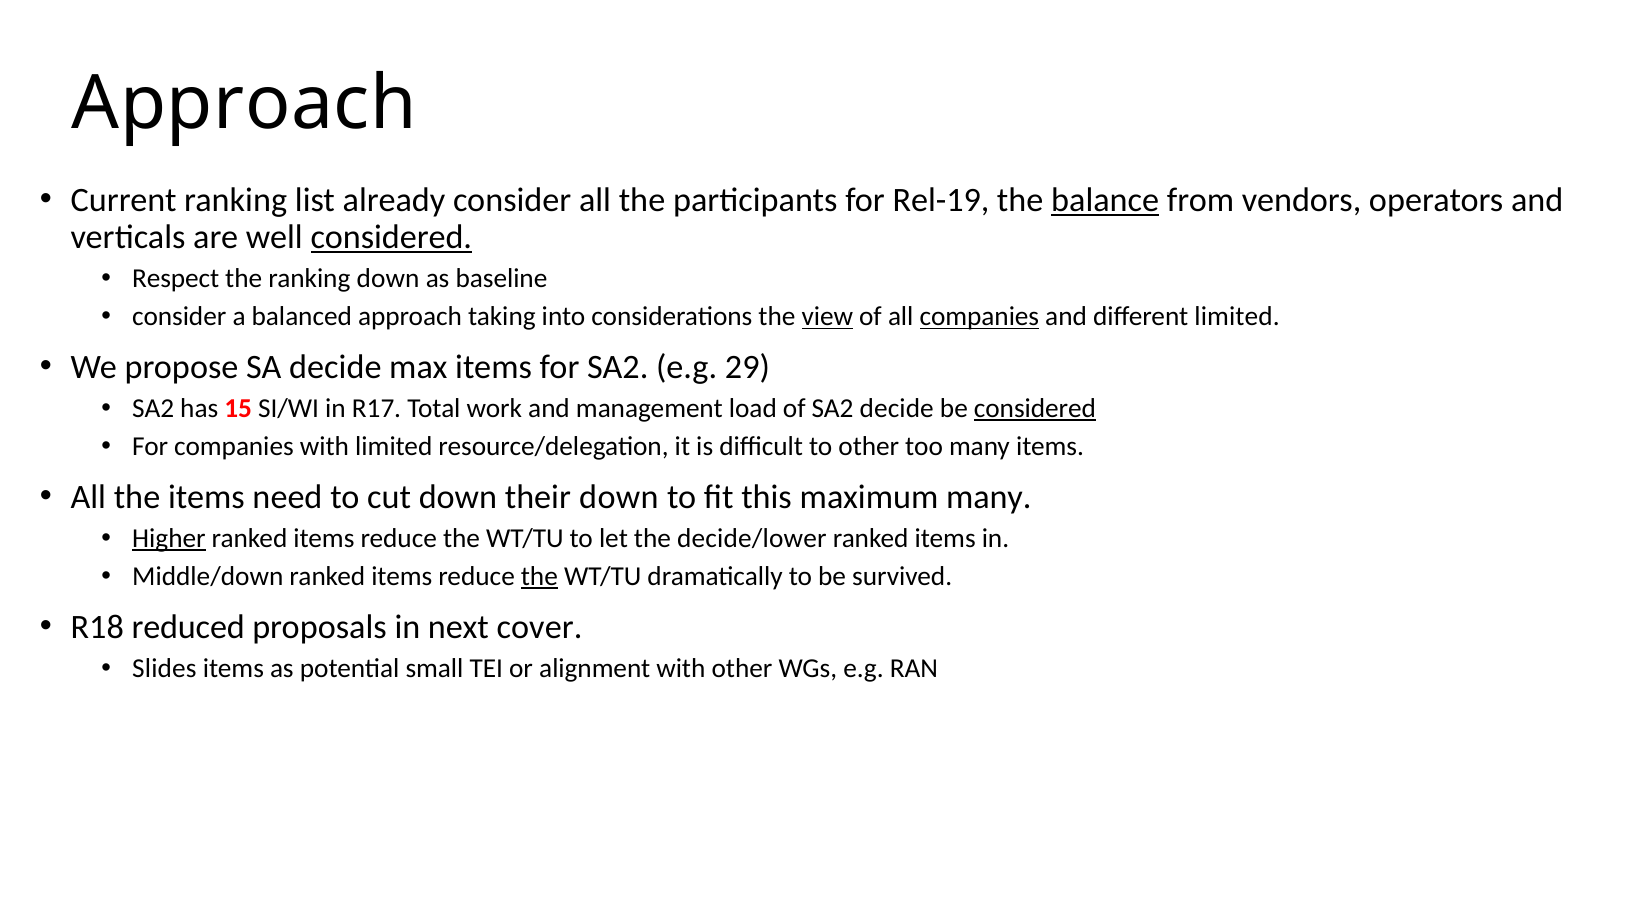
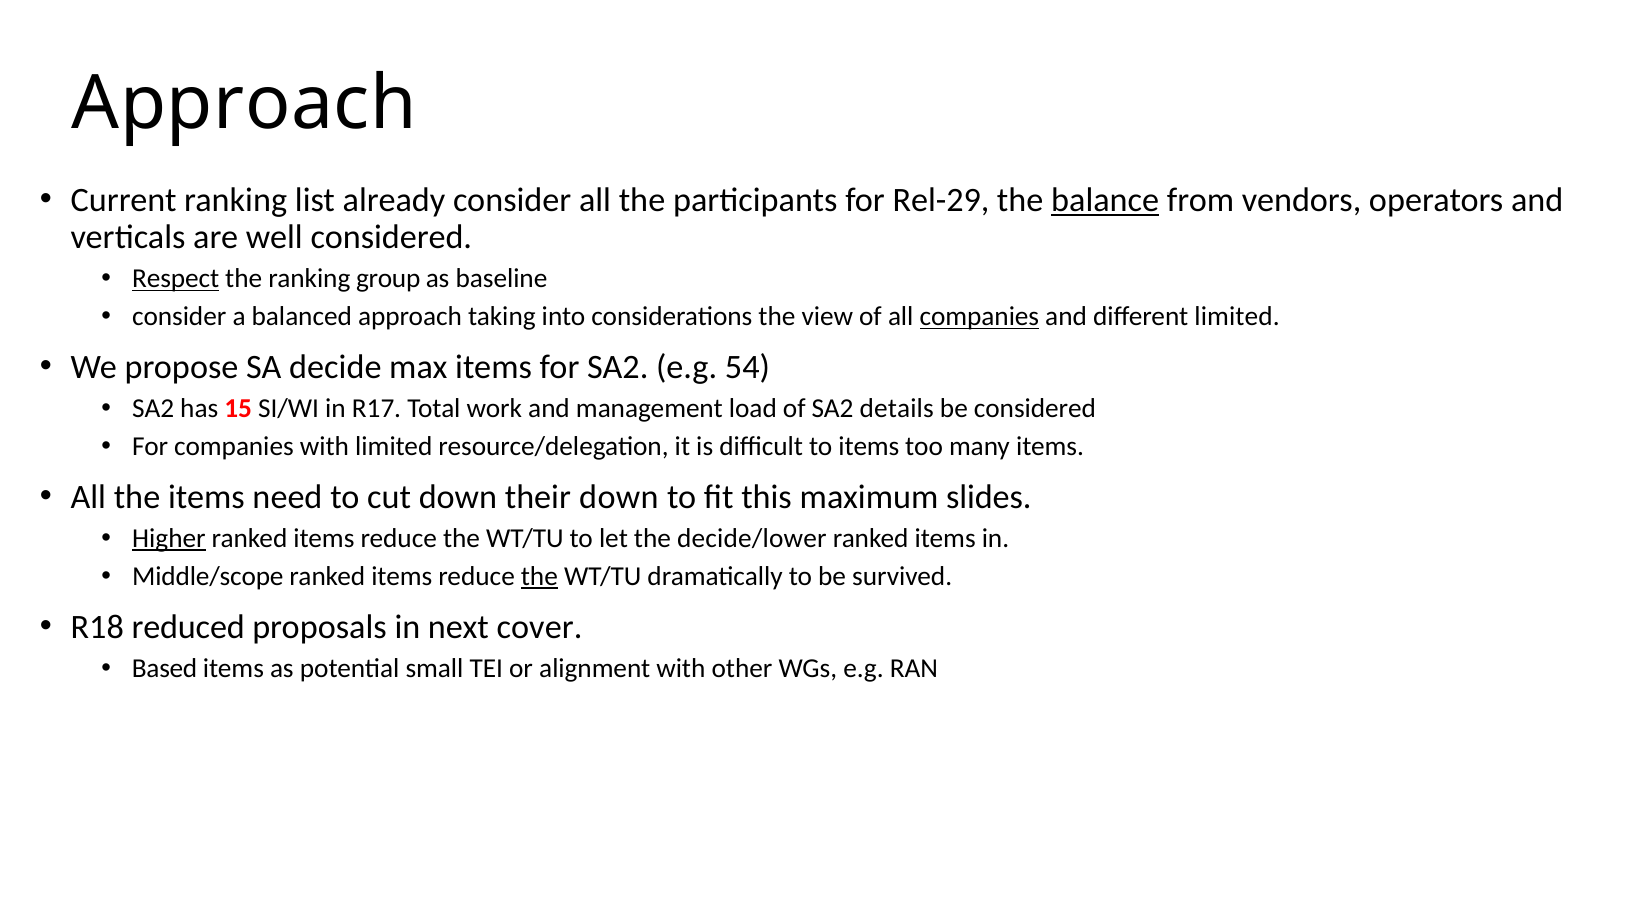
Rel-19: Rel-19 -> Rel-29
considered at (391, 237) underline: present -> none
Respect underline: none -> present
ranking down: down -> group
view underline: present -> none
29: 29 -> 54
SA2 decide: decide -> details
considered at (1035, 409) underline: present -> none
to other: other -> items
maximum many: many -> slides
Middle/down: Middle/down -> Middle/scope
Slides: Slides -> Based
